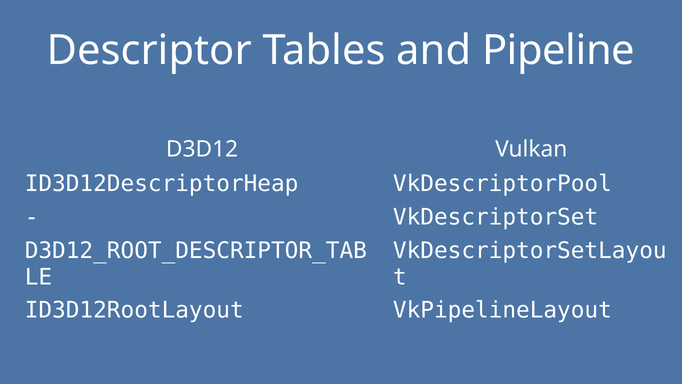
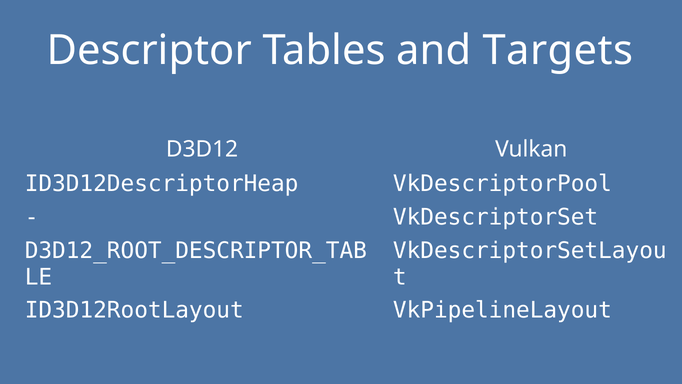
Pipeline: Pipeline -> Targets
